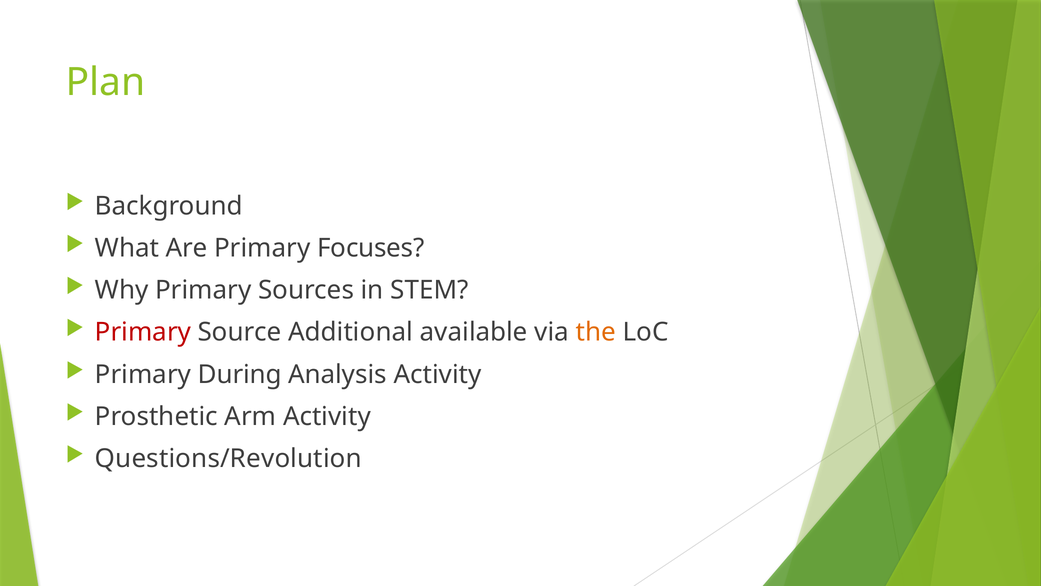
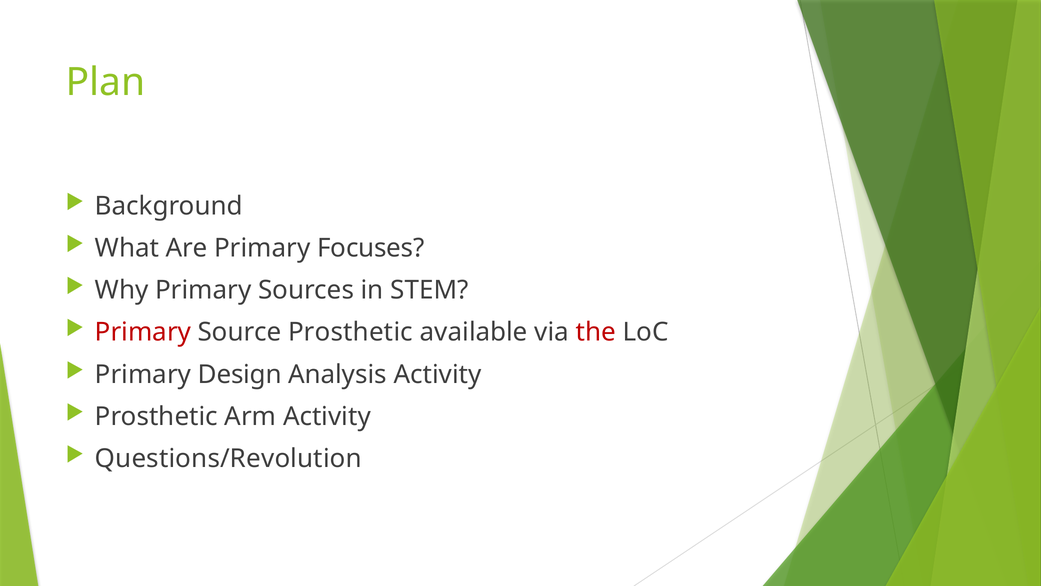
Source Additional: Additional -> Prosthetic
the colour: orange -> red
During: During -> Design
